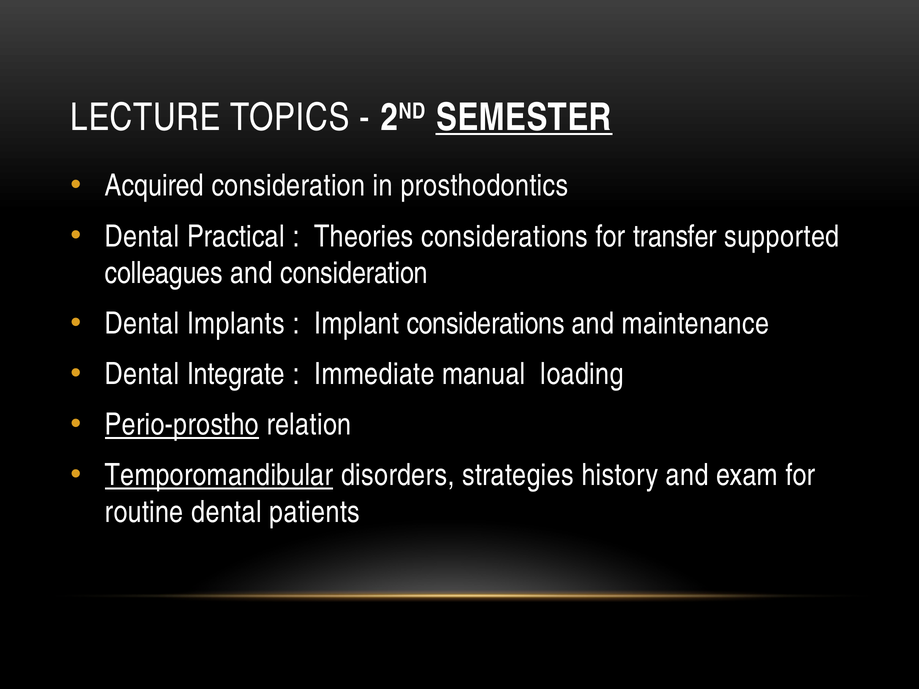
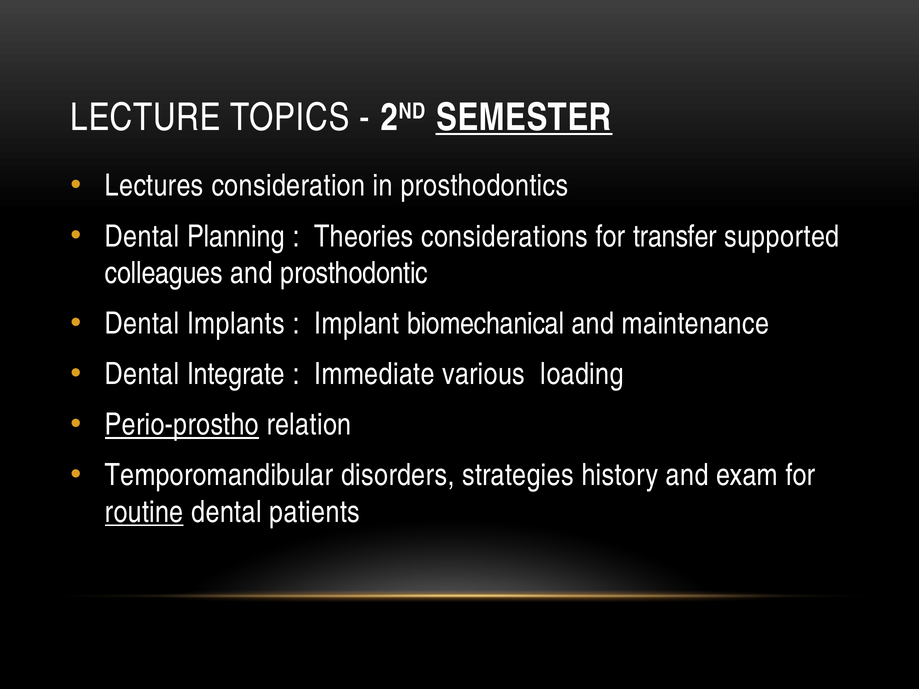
Acquired: Acquired -> Lectures
Practical: Practical -> Planning
and consideration: consideration -> prosthodontic
Implant considerations: considerations -> biomechanical
manual: manual -> various
Temporomandibular underline: present -> none
routine underline: none -> present
